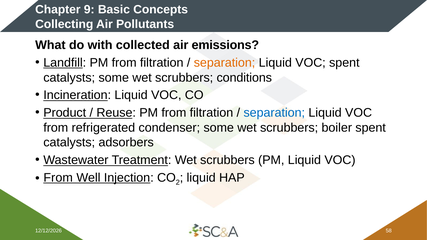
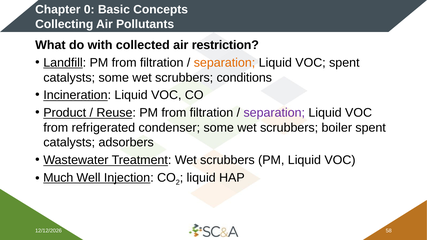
9: 9 -> 0
emissions: emissions -> restriction
separation at (274, 113) colour: blue -> purple
From at (58, 178): From -> Much
